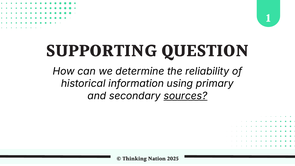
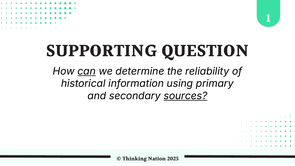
can underline: none -> present
